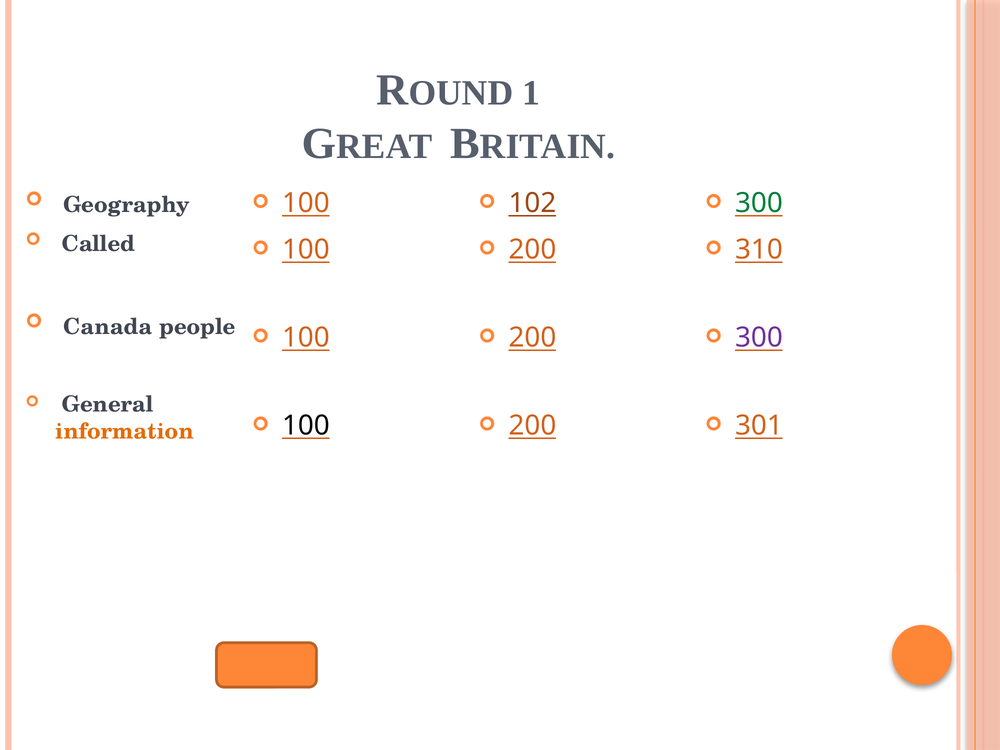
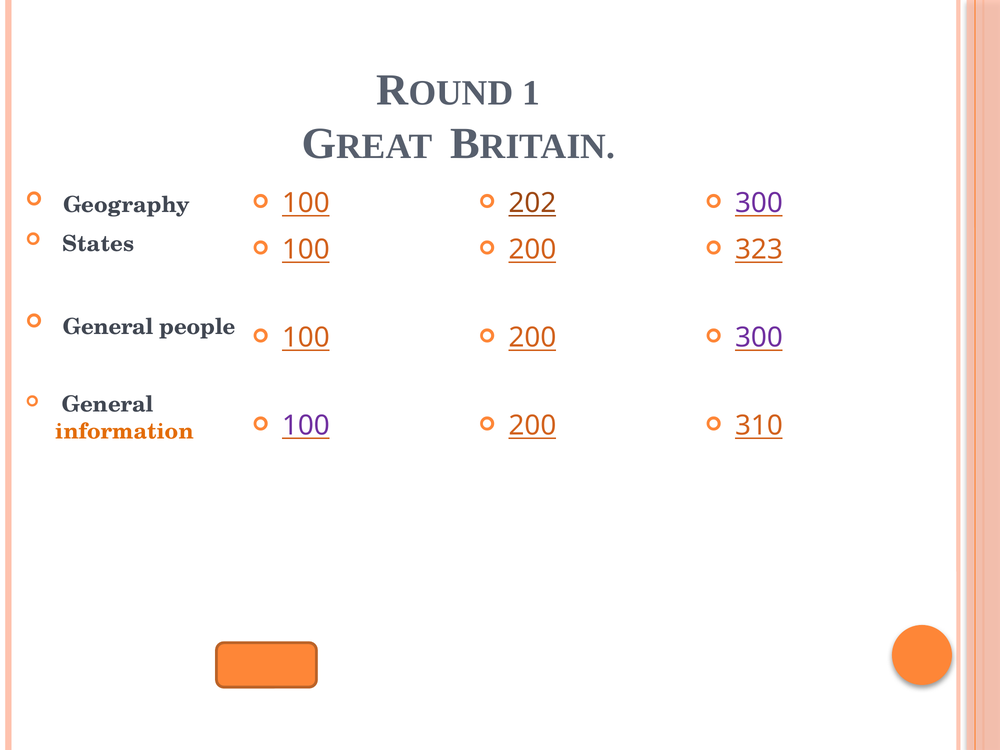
102: 102 -> 202
300 at (759, 203) colour: green -> purple
Called: Called -> States
310: 310 -> 323
Canada at (108, 327): Canada -> General
100 at (306, 426) colour: black -> purple
301: 301 -> 310
